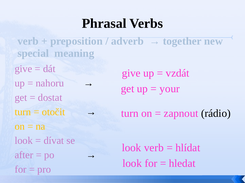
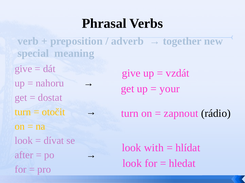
look verb: verb -> with
